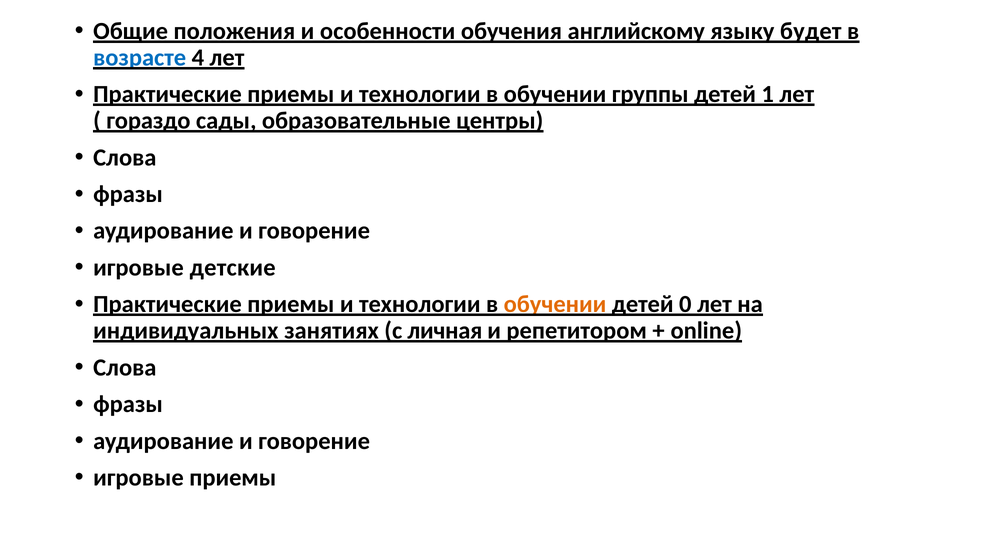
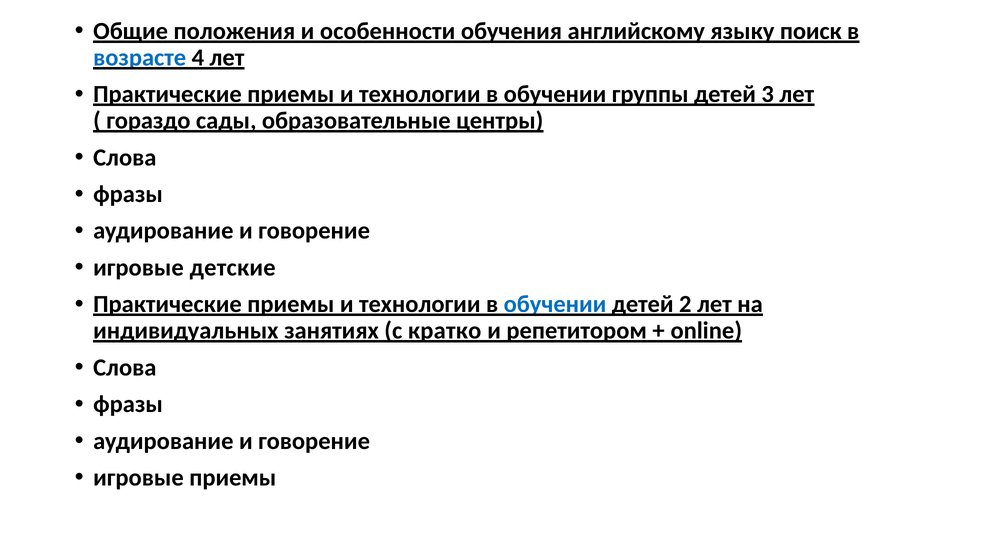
будет: будет -> поиск
1: 1 -> 3
обучении at (555, 304) colour: orange -> blue
0: 0 -> 2
личная: личная -> кратко
